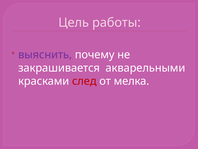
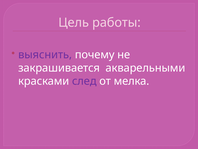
след colour: red -> purple
